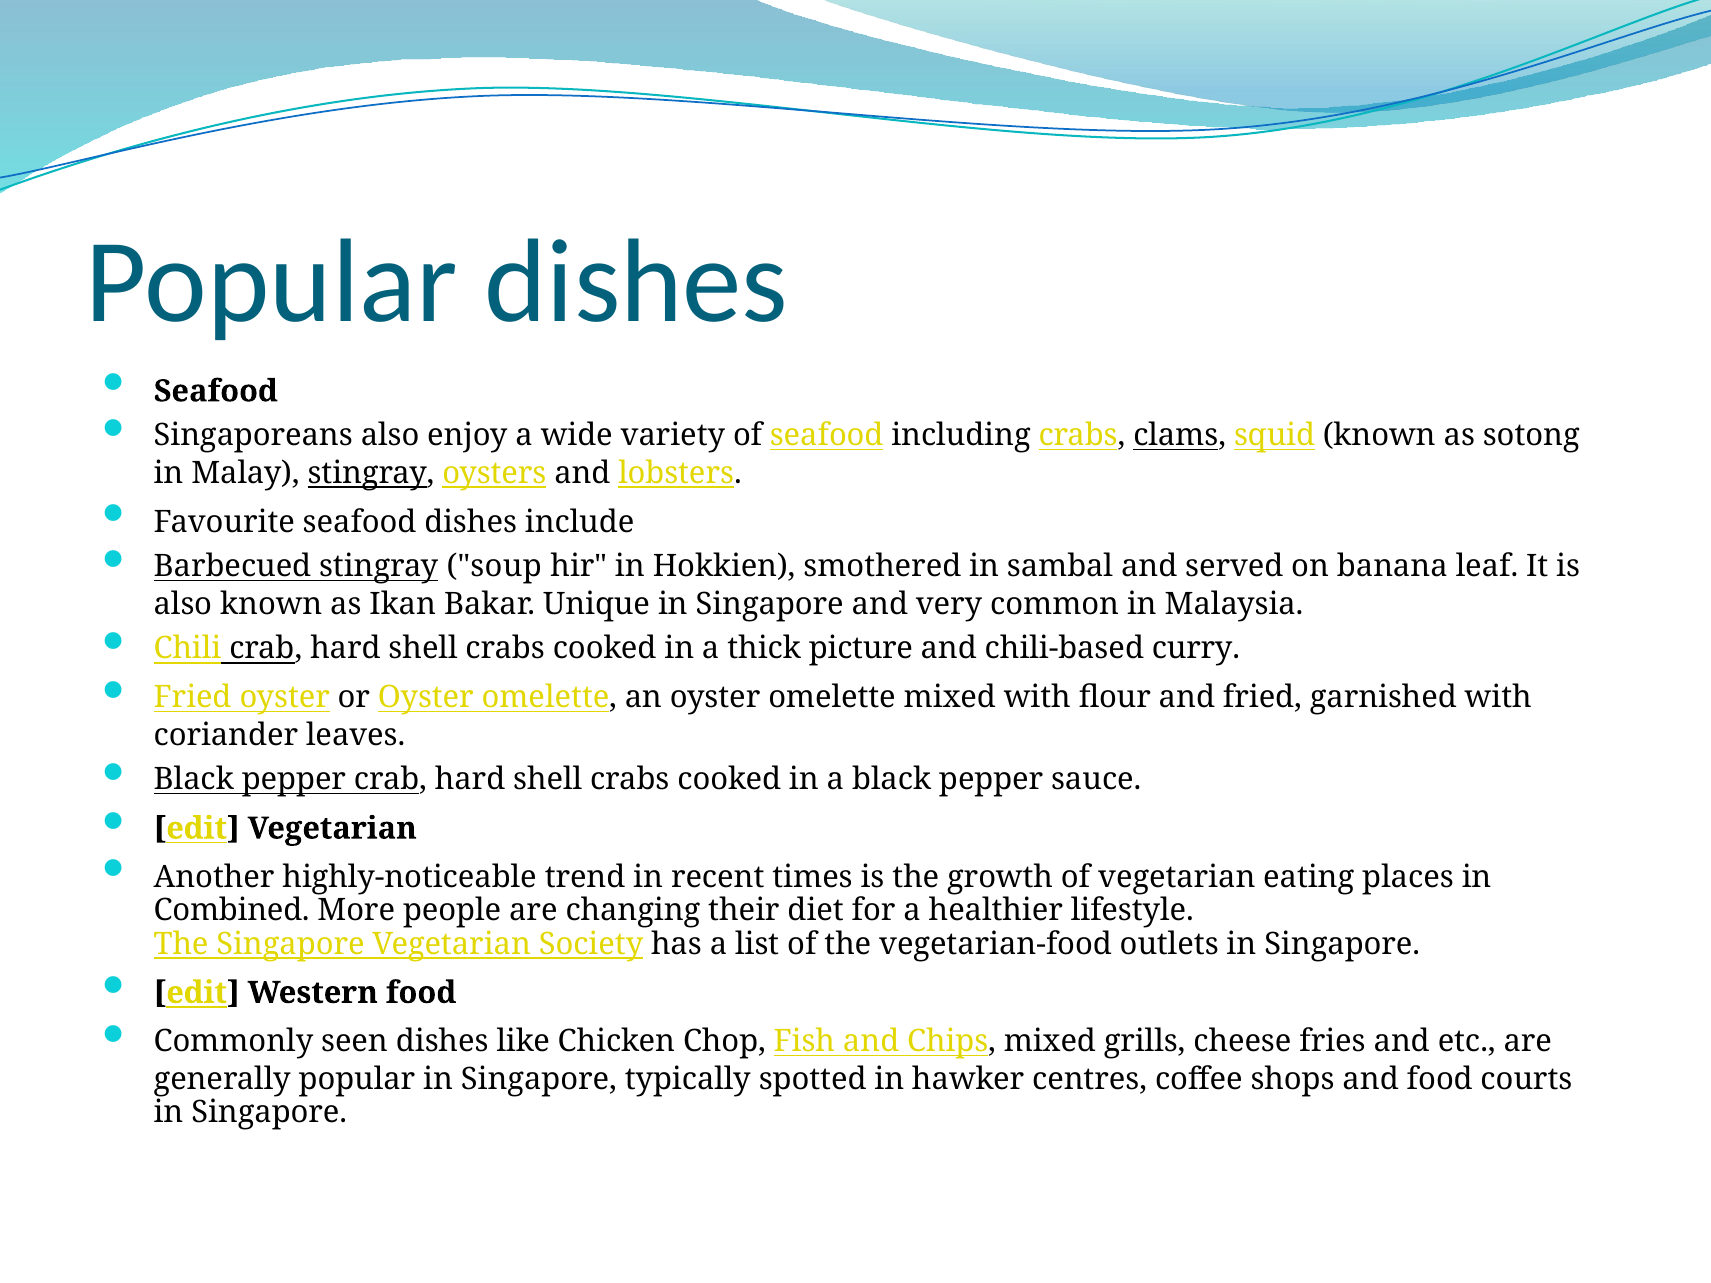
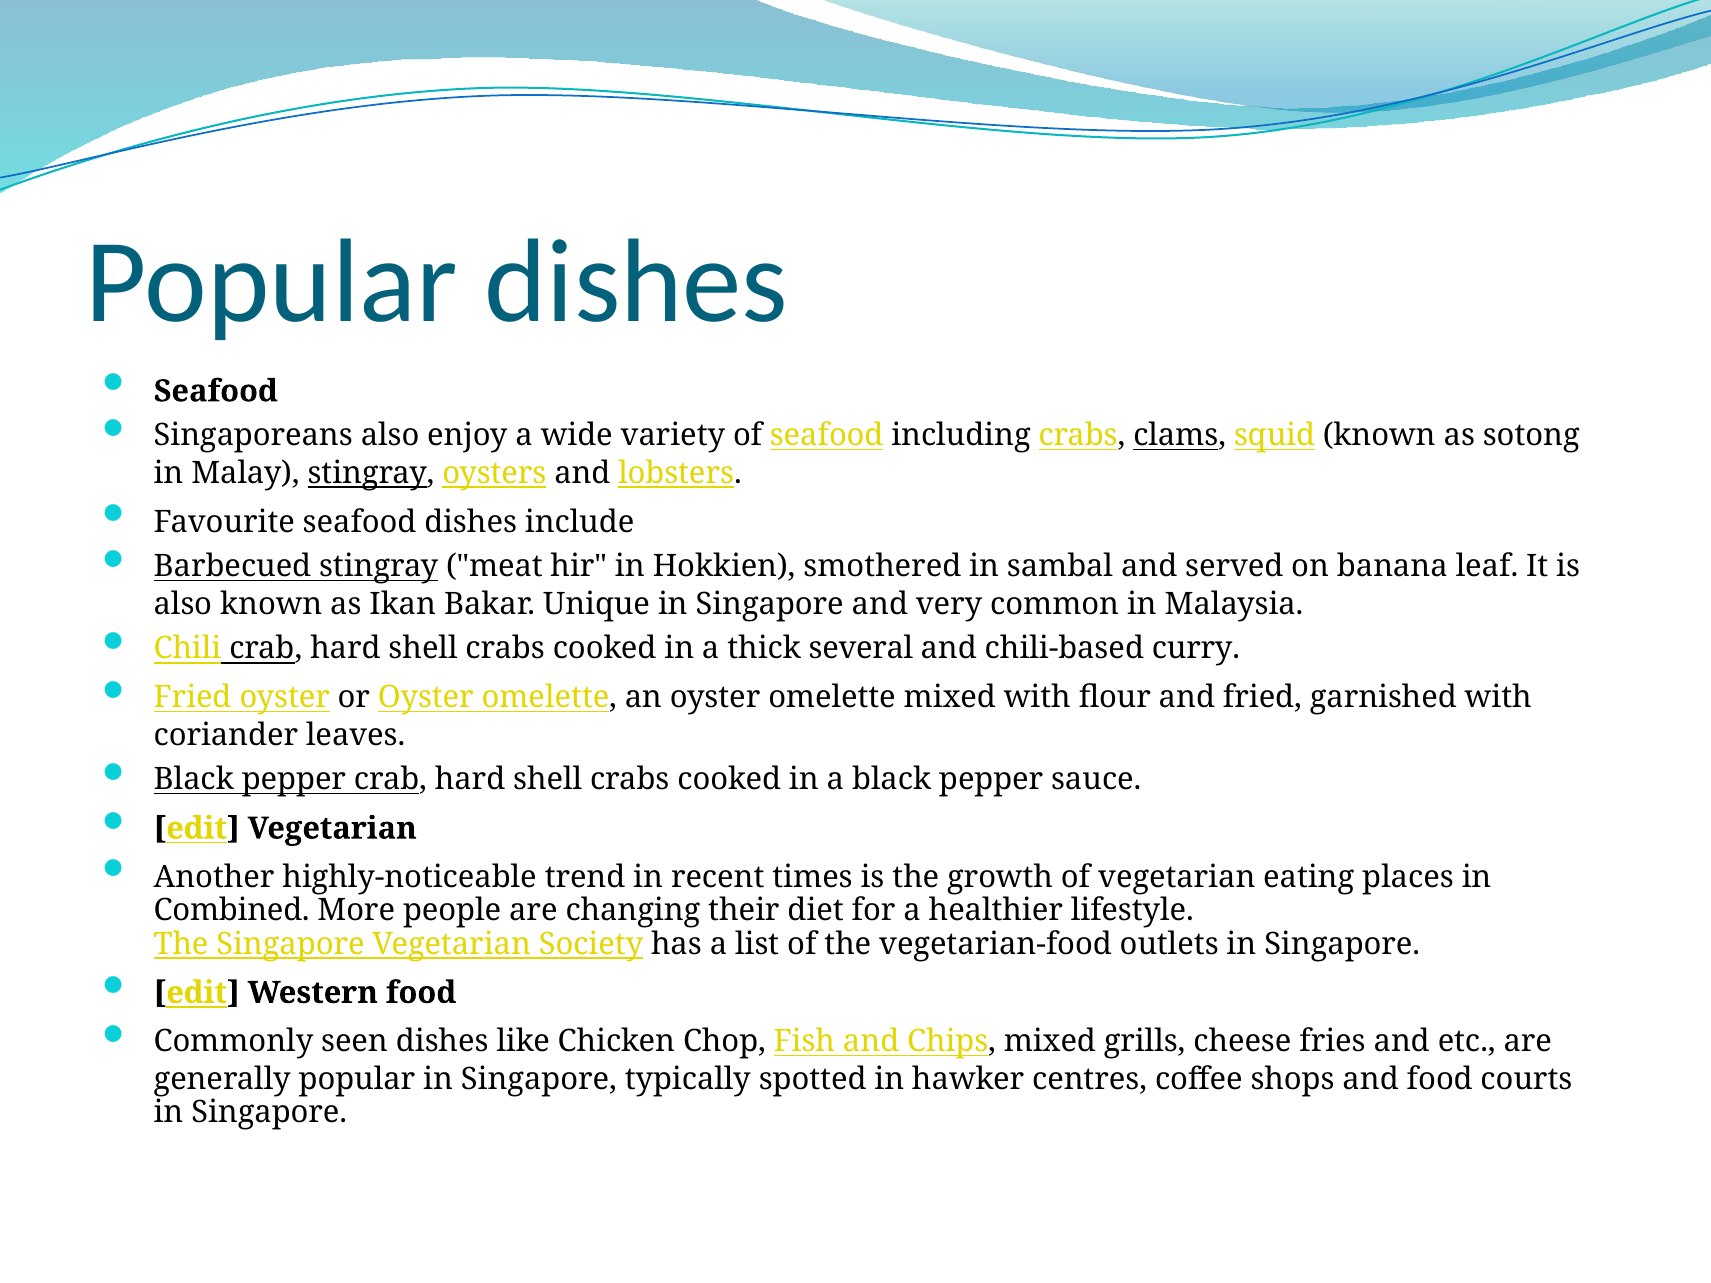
soup: soup -> meat
picture: picture -> several
